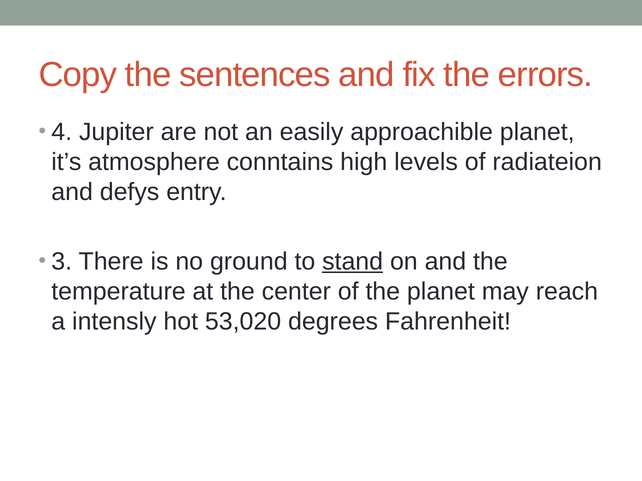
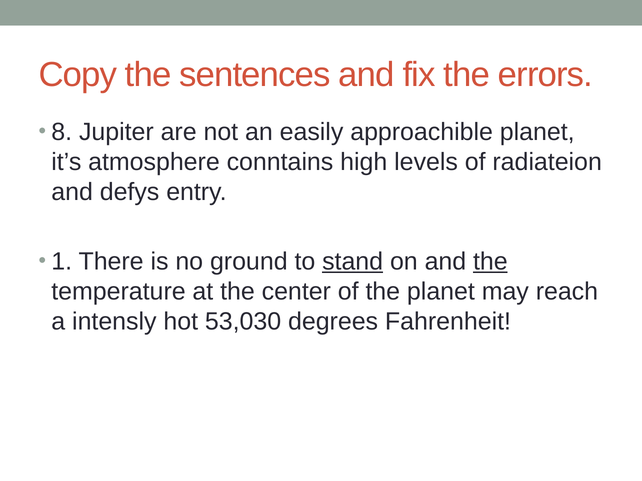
4: 4 -> 8
3: 3 -> 1
the at (490, 262) underline: none -> present
53,020: 53,020 -> 53,030
